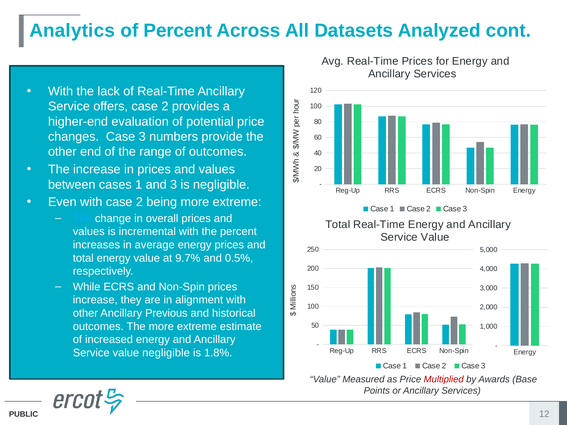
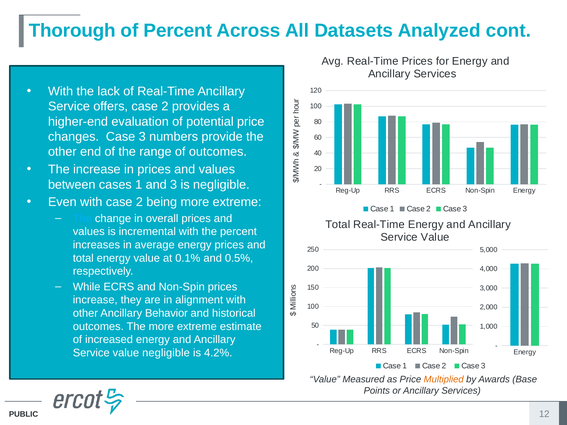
Analytics: Analytics -> Thorough
9.7%: 9.7% -> 0.1%
Previous: Previous -> Behavior
1.8%: 1.8% -> 4.2%
Multiplied colour: red -> orange
